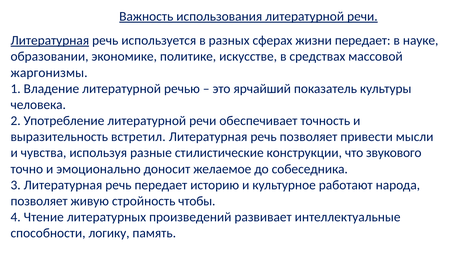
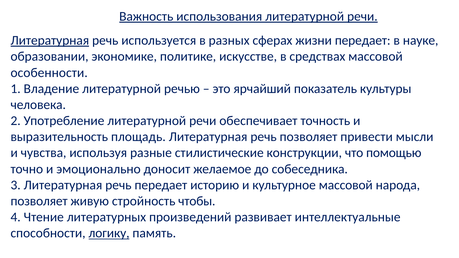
жаргонизмы: жаргонизмы -> особенности
встретил: встретил -> площадь
звукового: звукового -> помощью
культурное работают: работают -> массовой
логику underline: none -> present
